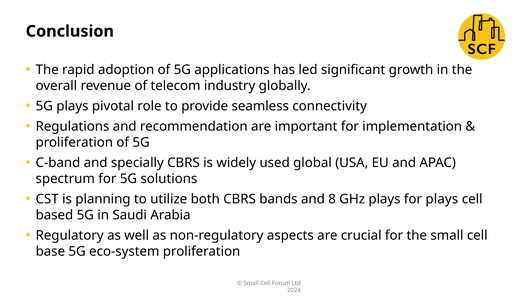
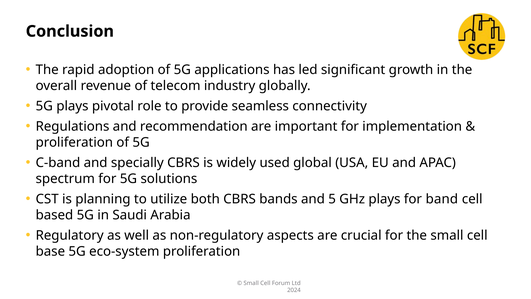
8: 8 -> 5
for plays: plays -> band
